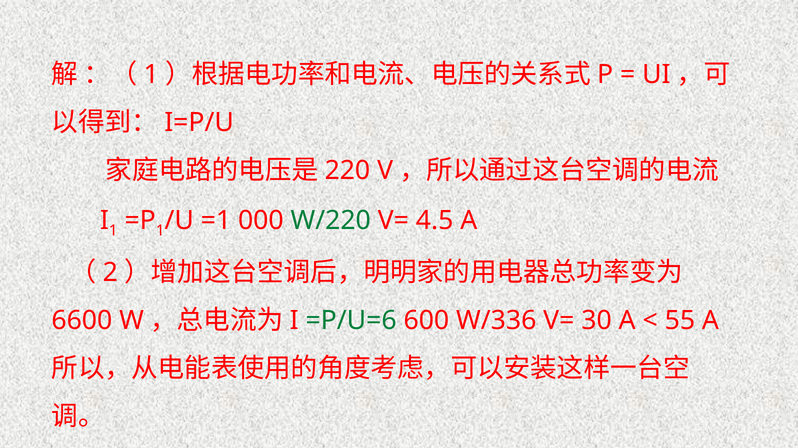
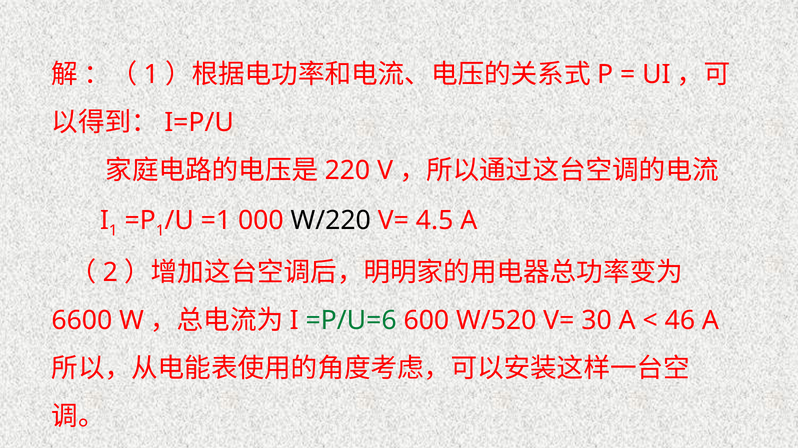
W/220 colour: green -> black
W/336: W/336 -> W/520
55: 55 -> 46
